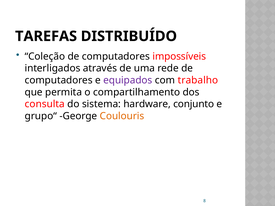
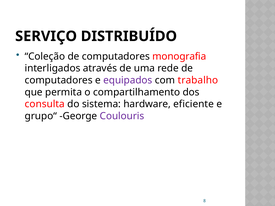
TAREFAS: TAREFAS -> SERVIÇO
impossíveis: impossíveis -> monografia
conjunto: conjunto -> eficiente
Coulouris colour: orange -> purple
